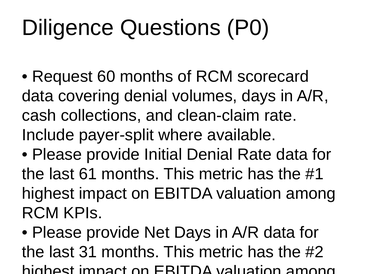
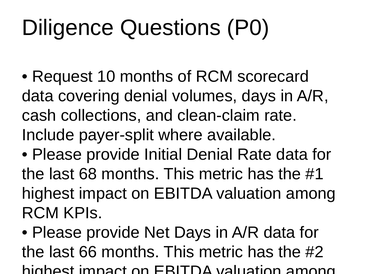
60: 60 -> 10
61: 61 -> 68
31: 31 -> 66
